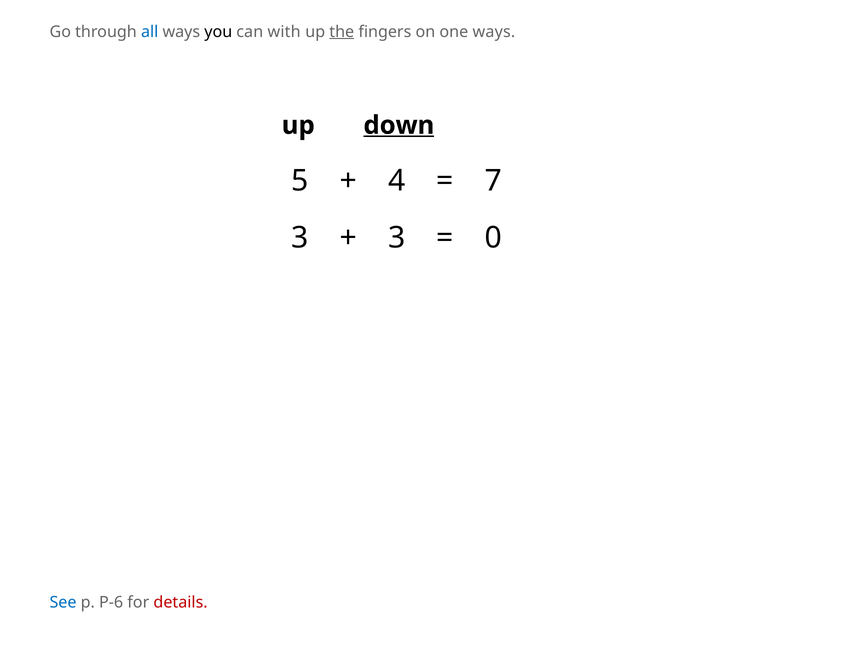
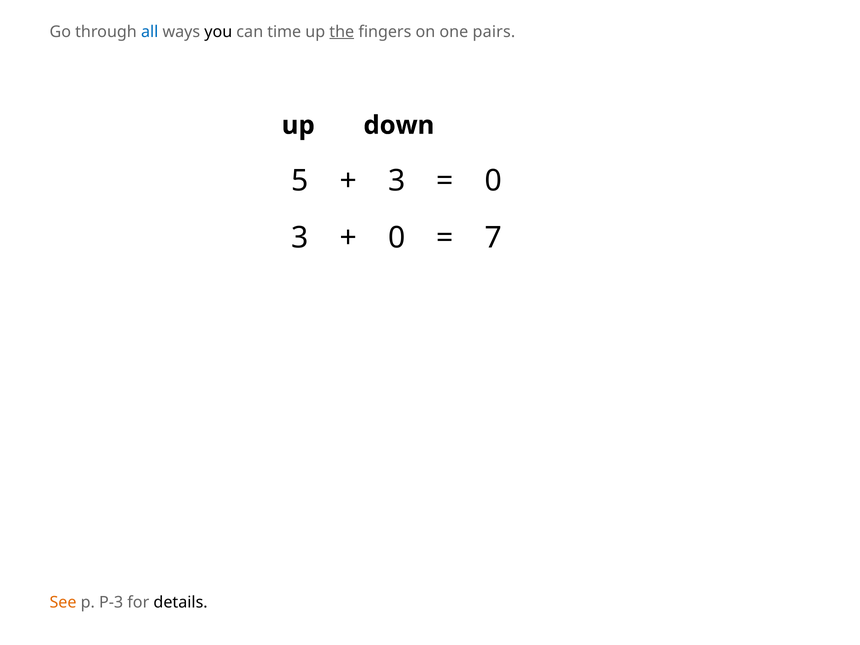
with: with -> time
one ways: ways -> pairs
down underline: present -> none
4 at (397, 181): 4 -> 3
7 at (493, 181): 7 -> 0
3 at (397, 238): 3 -> 0
0: 0 -> 7
See colour: blue -> orange
P-6: P-6 -> P-3
details colour: red -> black
